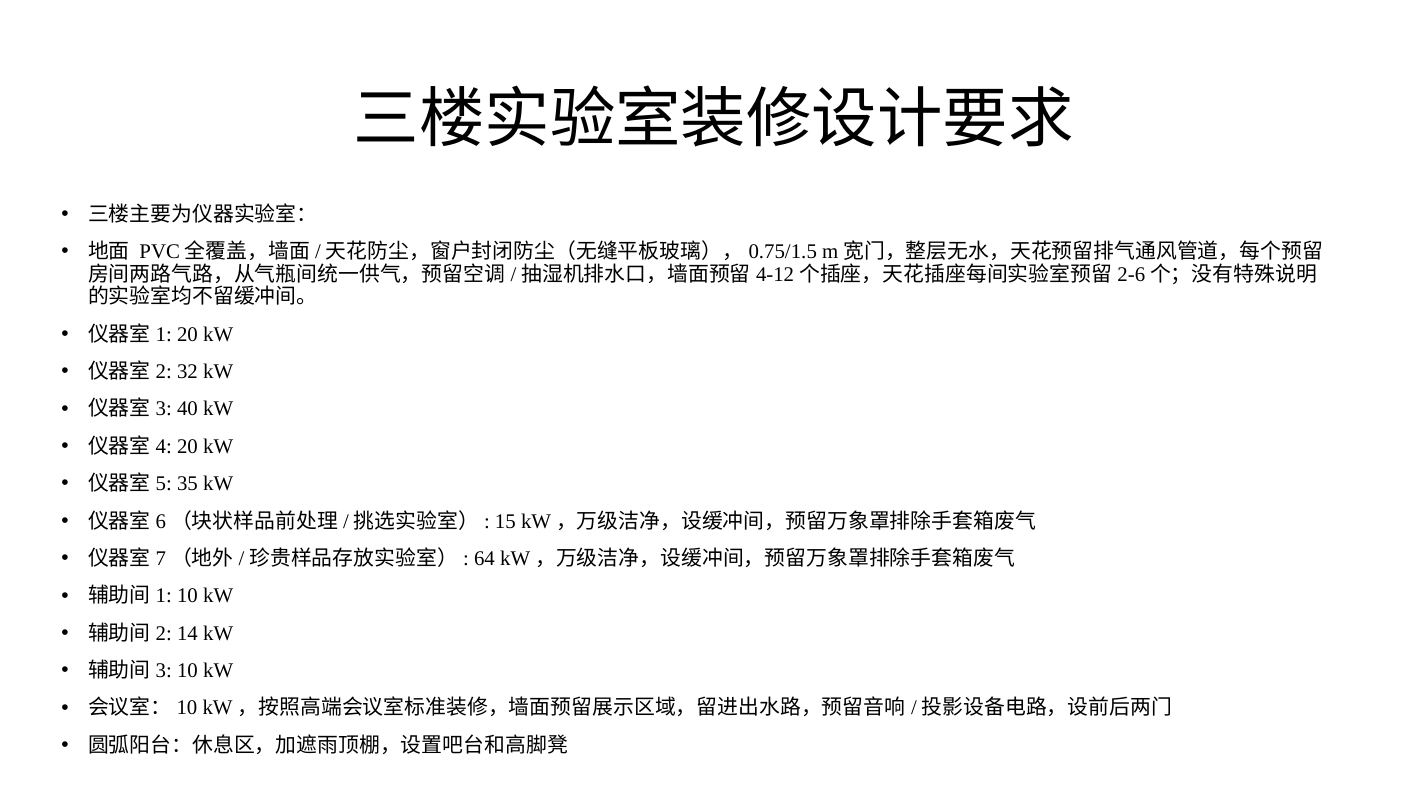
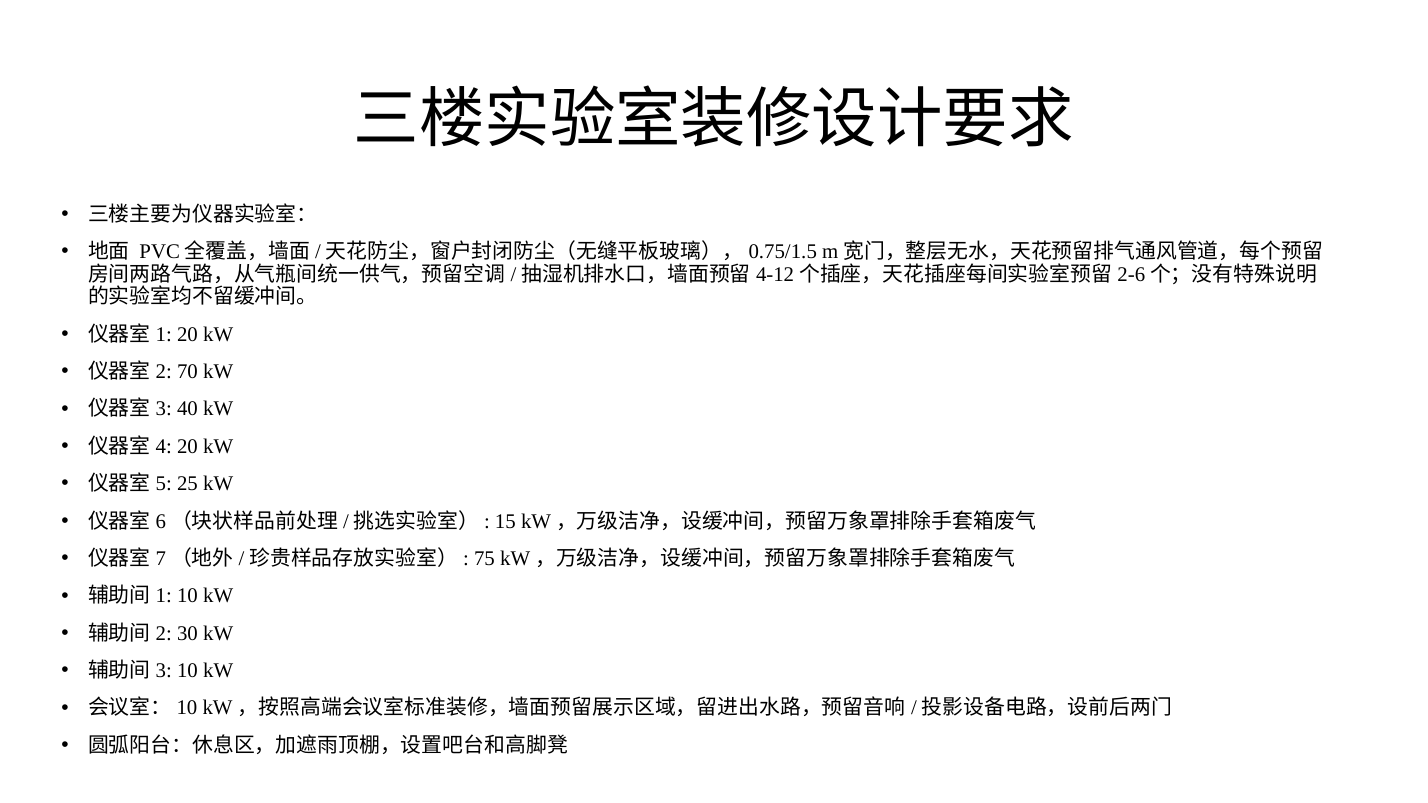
32: 32 -> 70
35: 35 -> 25
64: 64 -> 75
14: 14 -> 30
